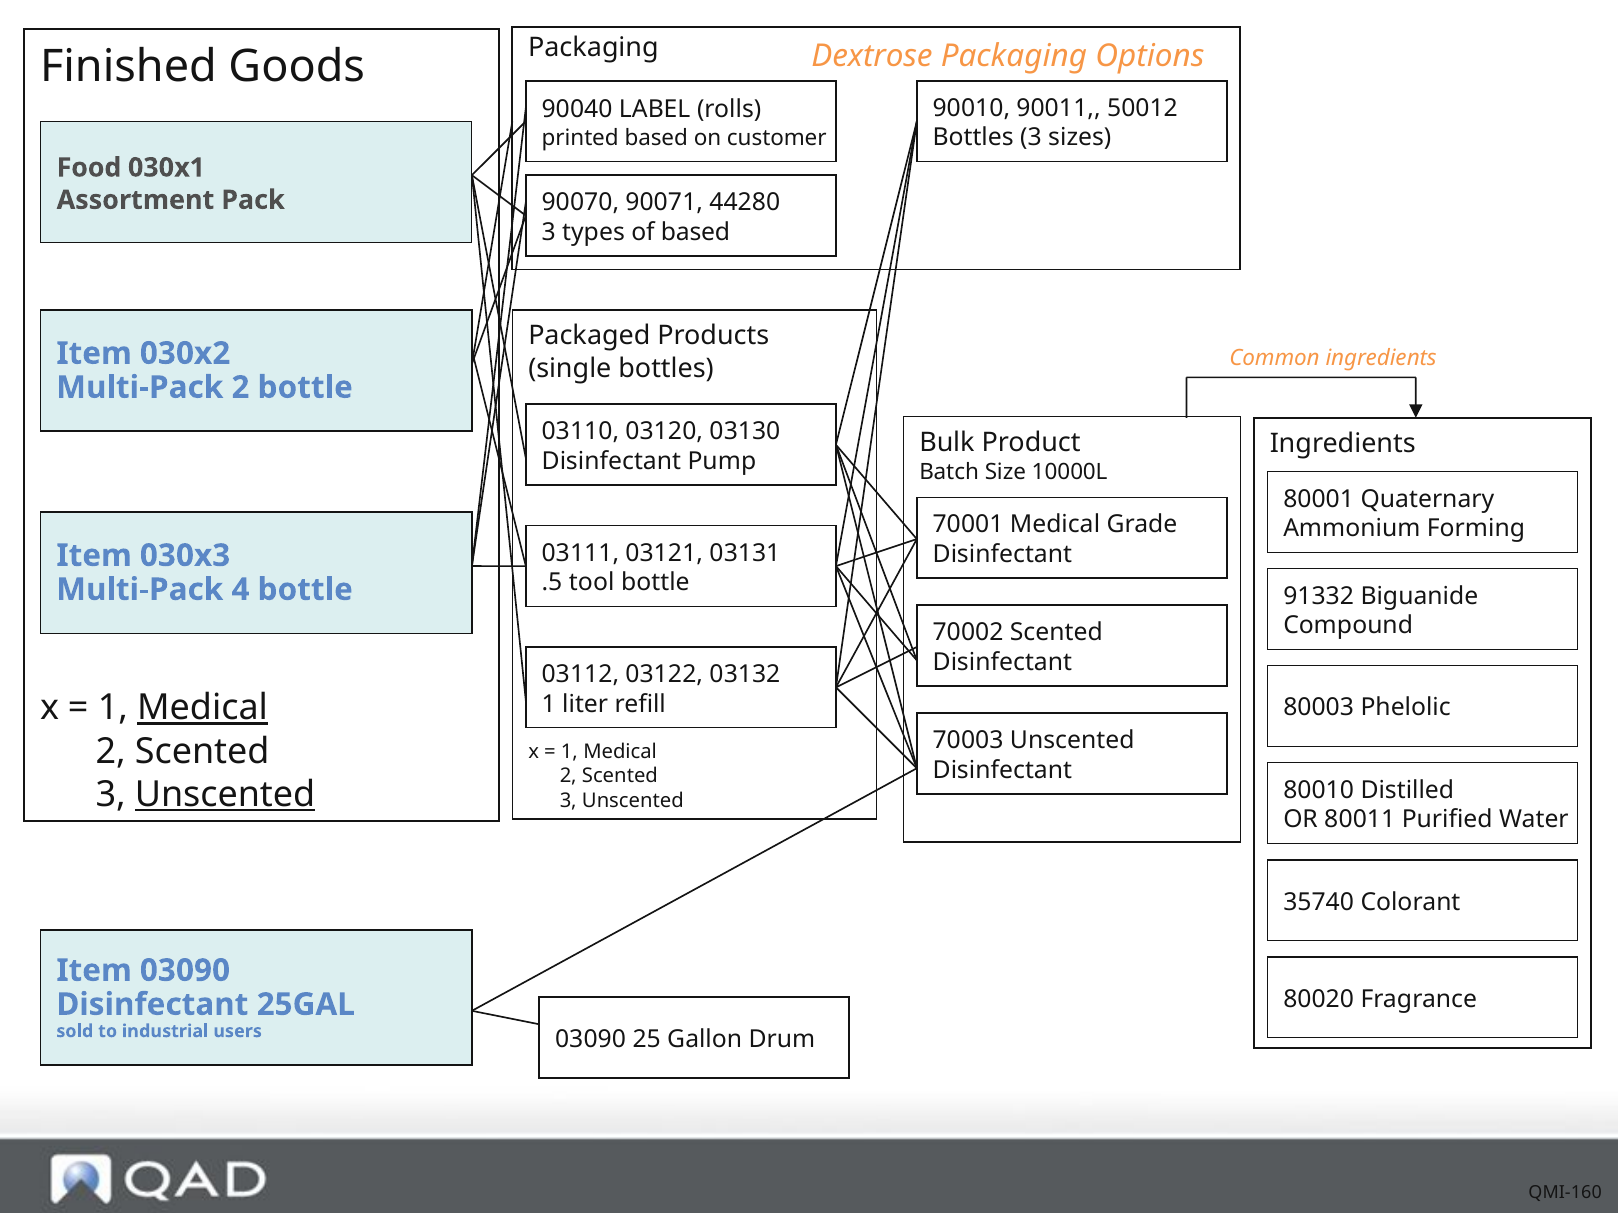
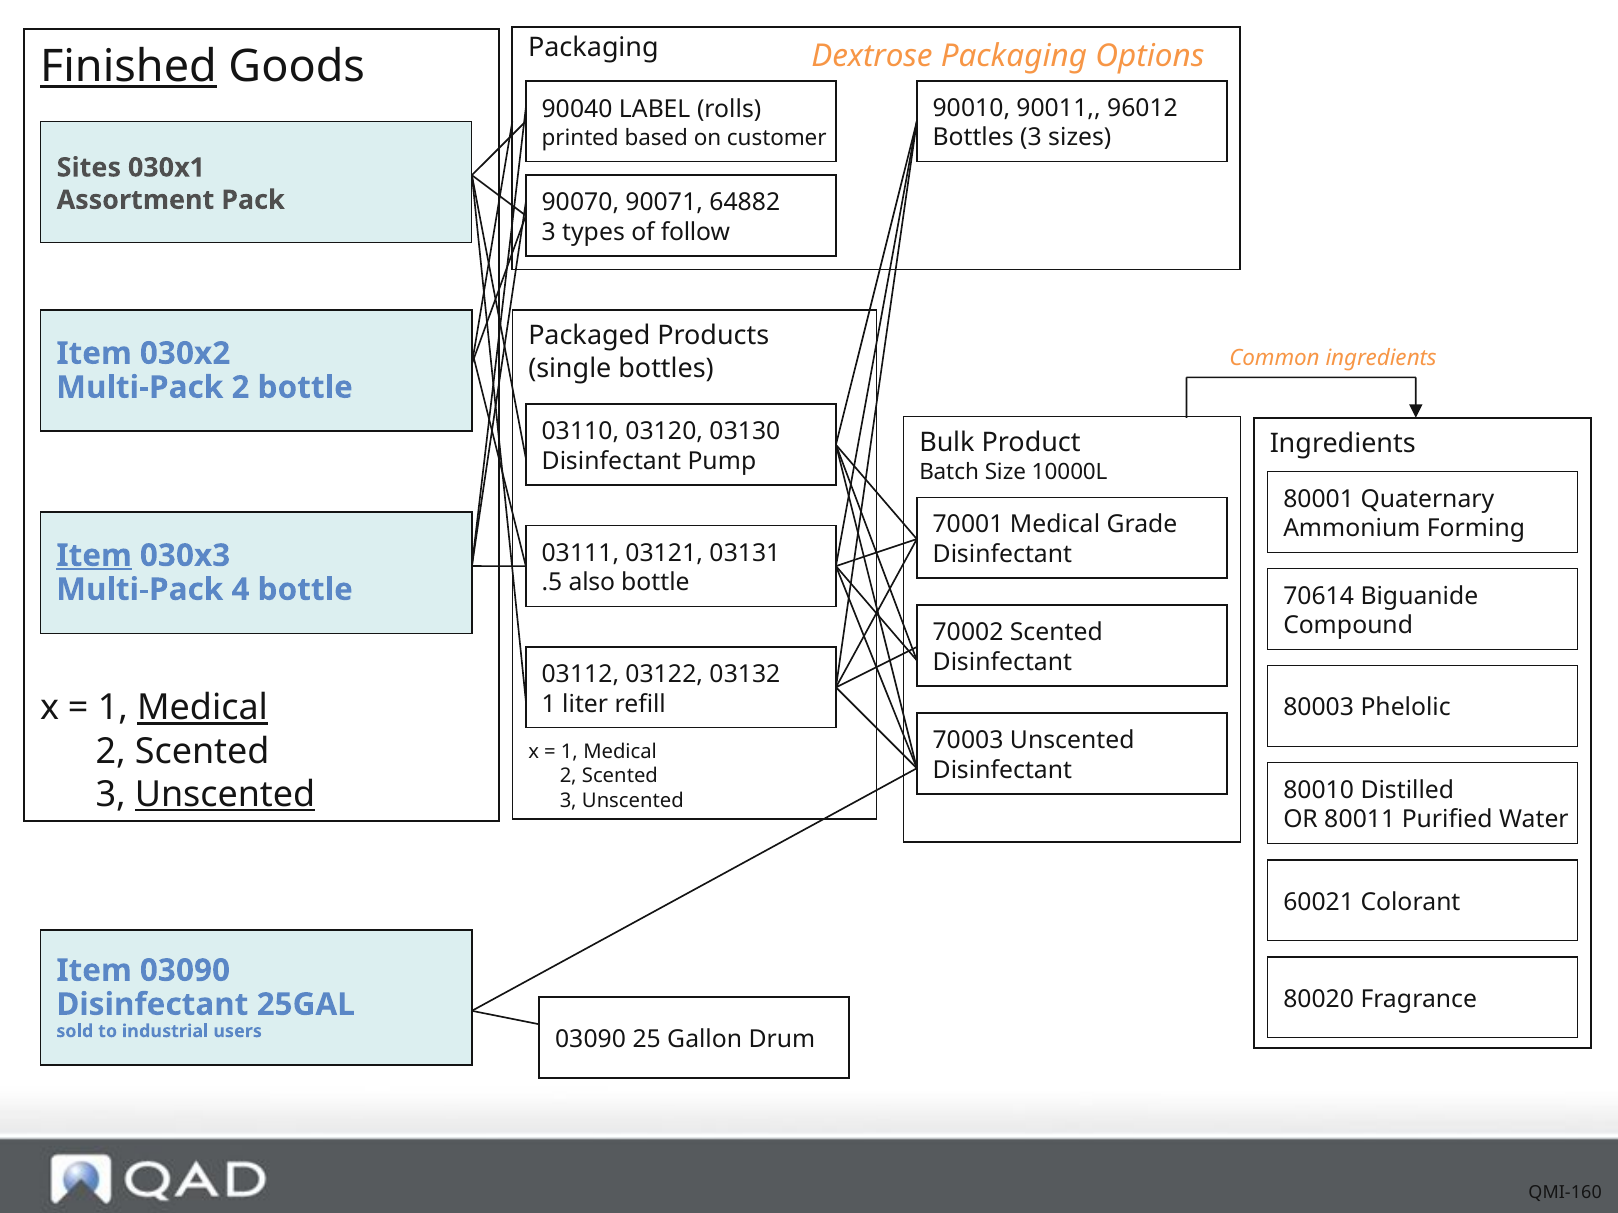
Finished underline: none -> present
50012: 50012 -> 96012
Food: Food -> Sites
44280: 44280 -> 64882
of based: based -> follow
Item at (94, 556) underline: none -> present
tool: tool -> also
91332: 91332 -> 70614
35740: 35740 -> 60021
